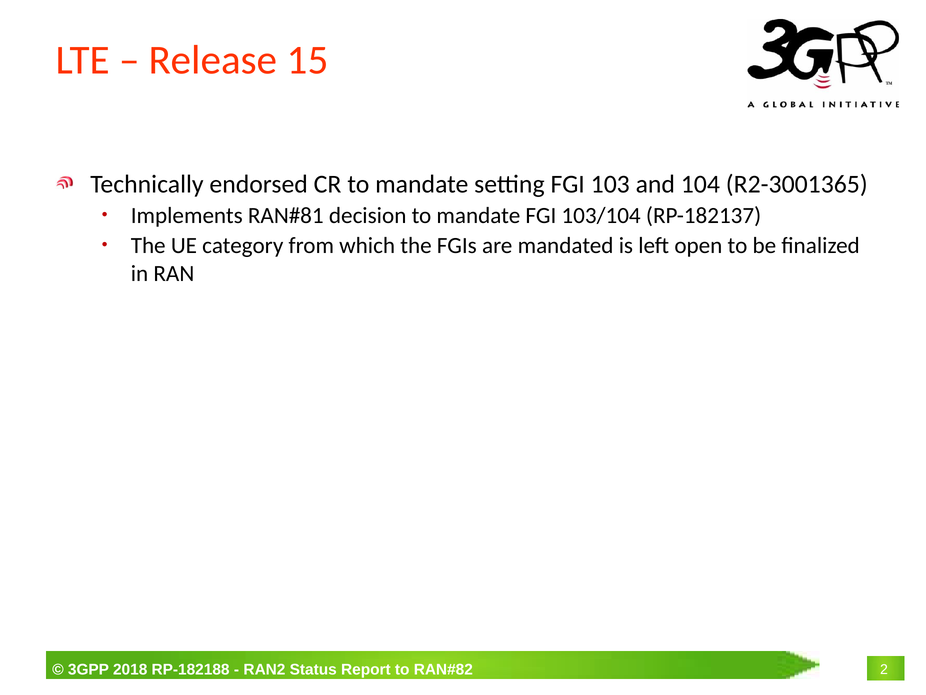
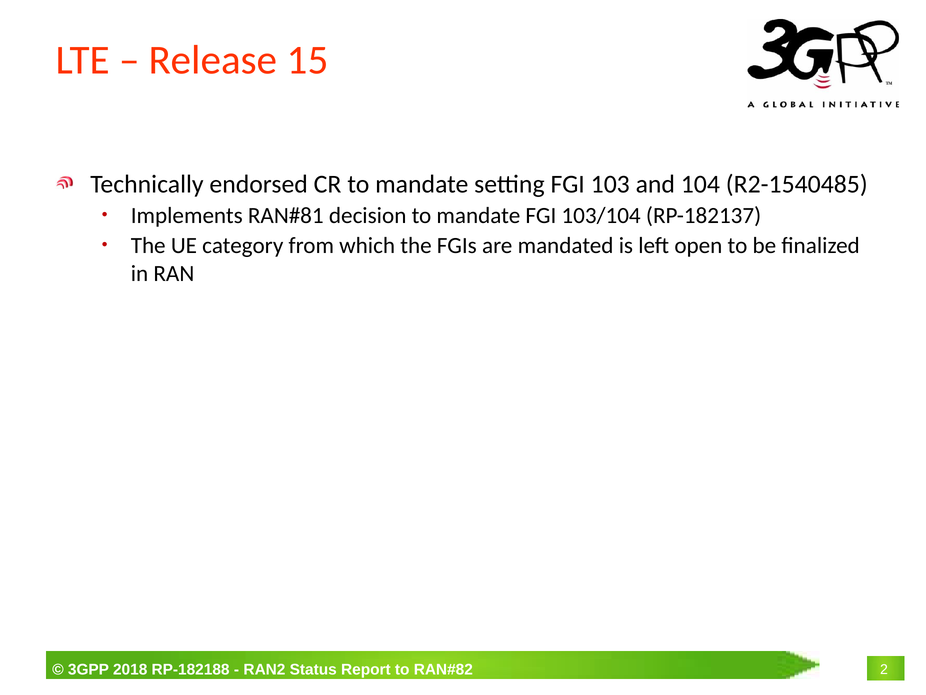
R2-3001365: R2-3001365 -> R2-1540485
